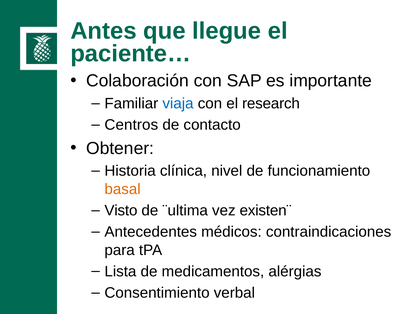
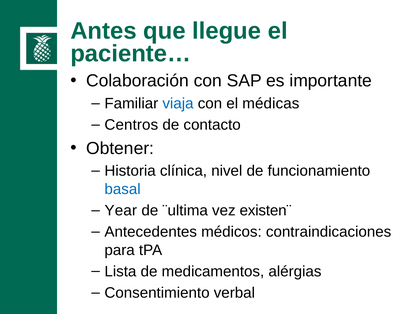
research: research -> médicas
basal colour: orange -> blue
Visto: Visto -> Year
